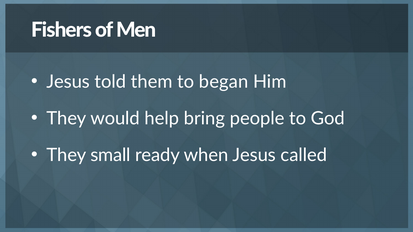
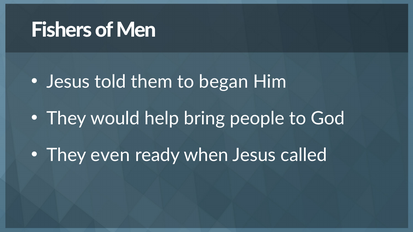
small: small -> even
